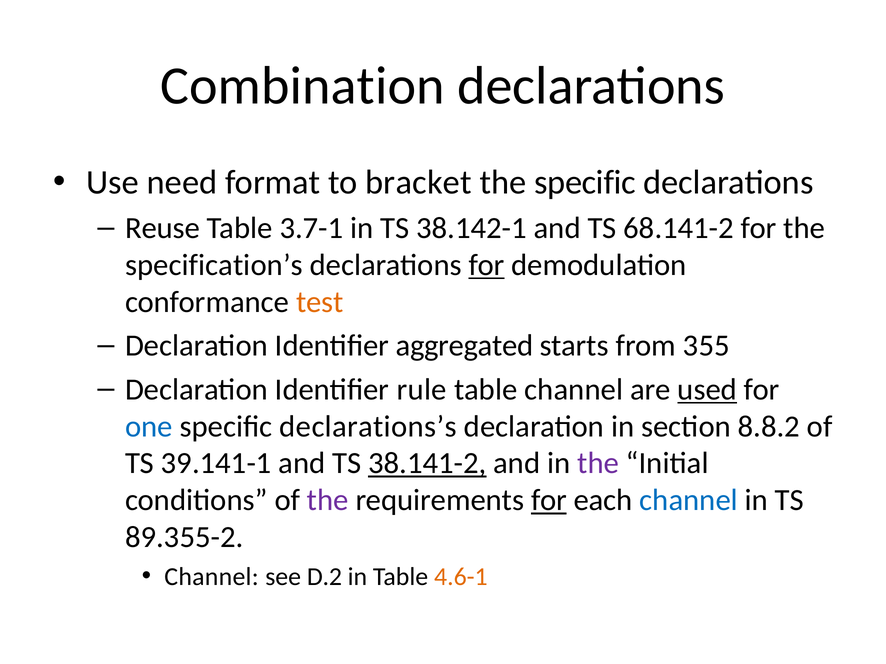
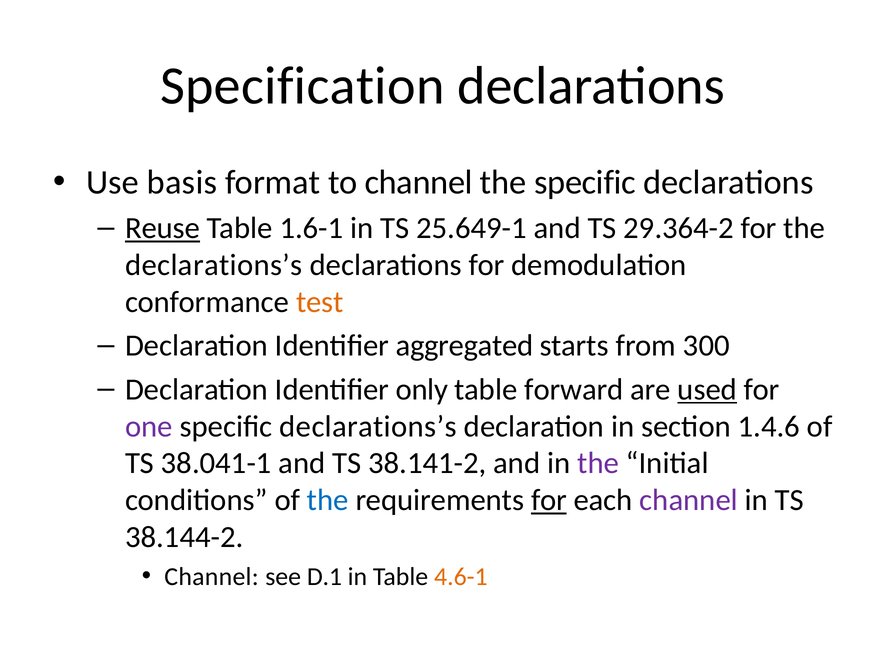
Combination: Combination -> Specification
need: need -> basis
to bracket: bracket -> channel
Reuse underline: none -> present
3.7-1: 3.7-1 -> 1.6-1
38.142-1: 38.142-1 -> 25.649-1
68.141-2: 68.141-2 -> 29.364-2
specification’s at (214, 265): specification’s -> declarations’s
for at (487, 265) underline: present -> none
355: 355 -> 300
rule: rule -> only
table channel: channel -> forward
one colour: blue -> purple
8.8.2: 8.8.2 -> 1.4.6
39.141-1: 39.141-1 -> 38.041-1
38.141-2 underline: present -> none
the at (328, 501) colour: purple -> blue
channel at (689, 501) colour: blue -> purple
89.355-2: 89.355-2 -> 38.144-2
D.2: D.2 -> D.1
